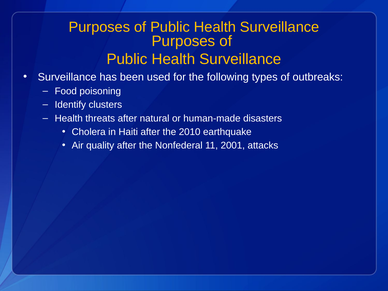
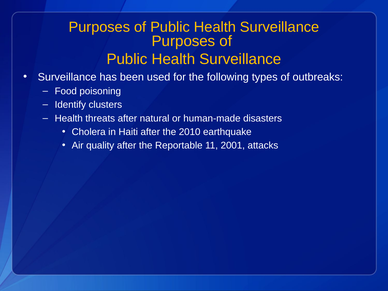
Nonfederal: Nonfederal -> Reportable
